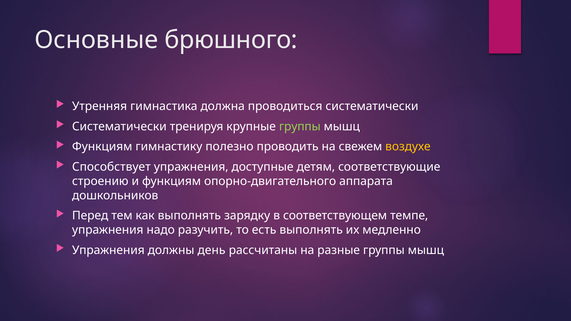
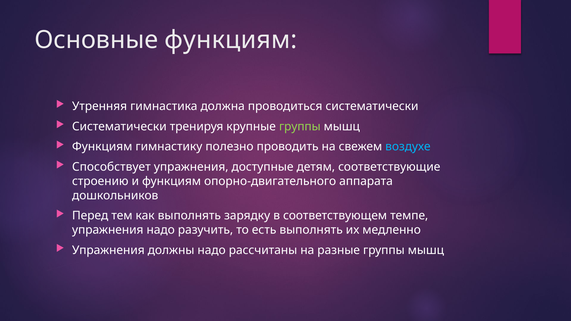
Основные брюшного: брюшного -> функциям
воздухе colour: yellow -> light blue
должны день: день -> надо
